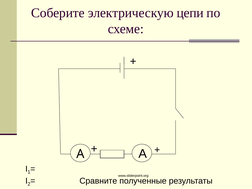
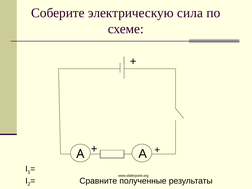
цепи: цепи -> сила
